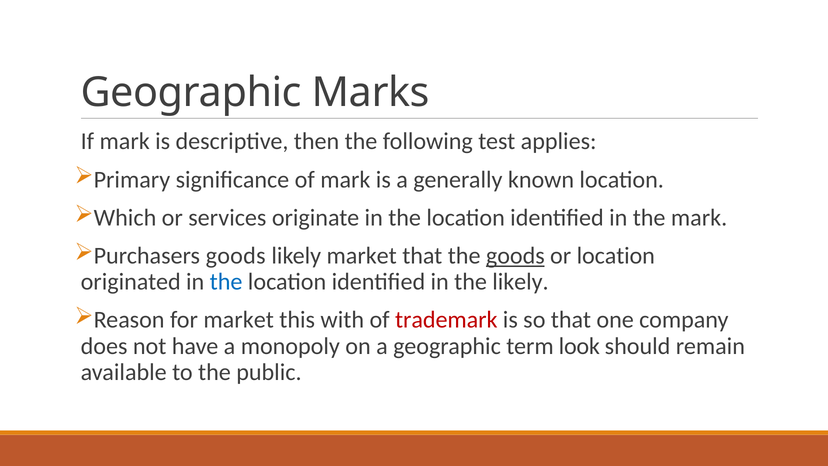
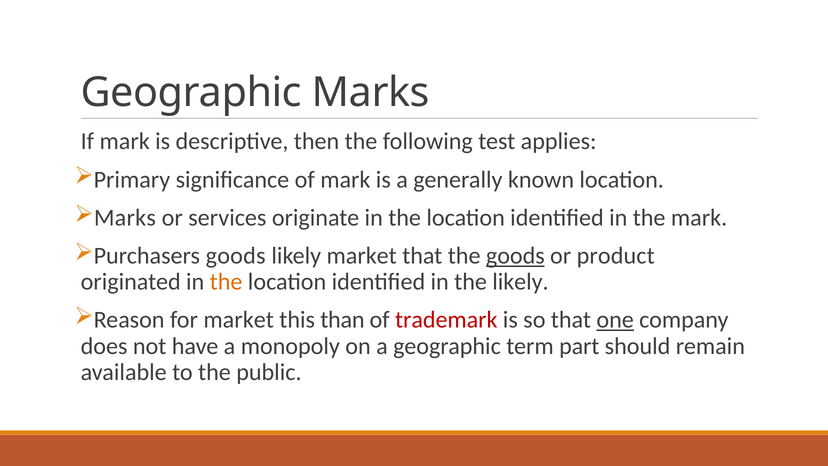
Which at (125, 218): Which -> Marks
or location: location -> product
the at (226, 282) colour: blue -> orange
with: with -> than
one underline: none -> present
look: look -> part
